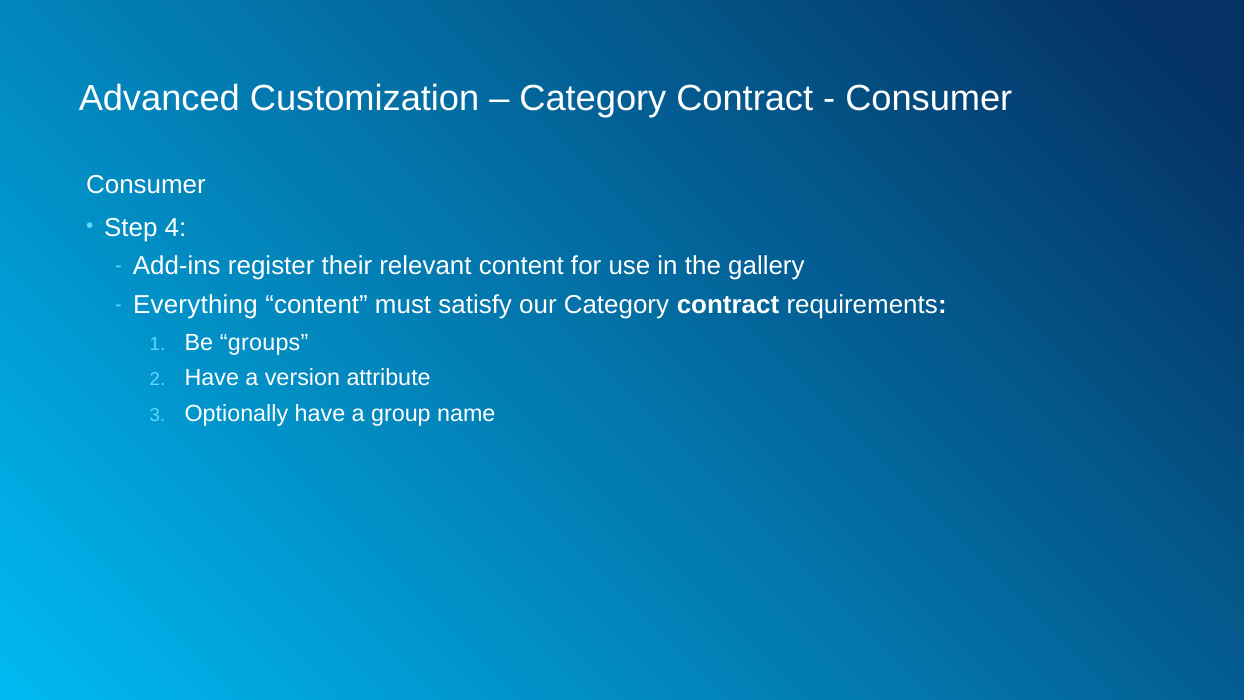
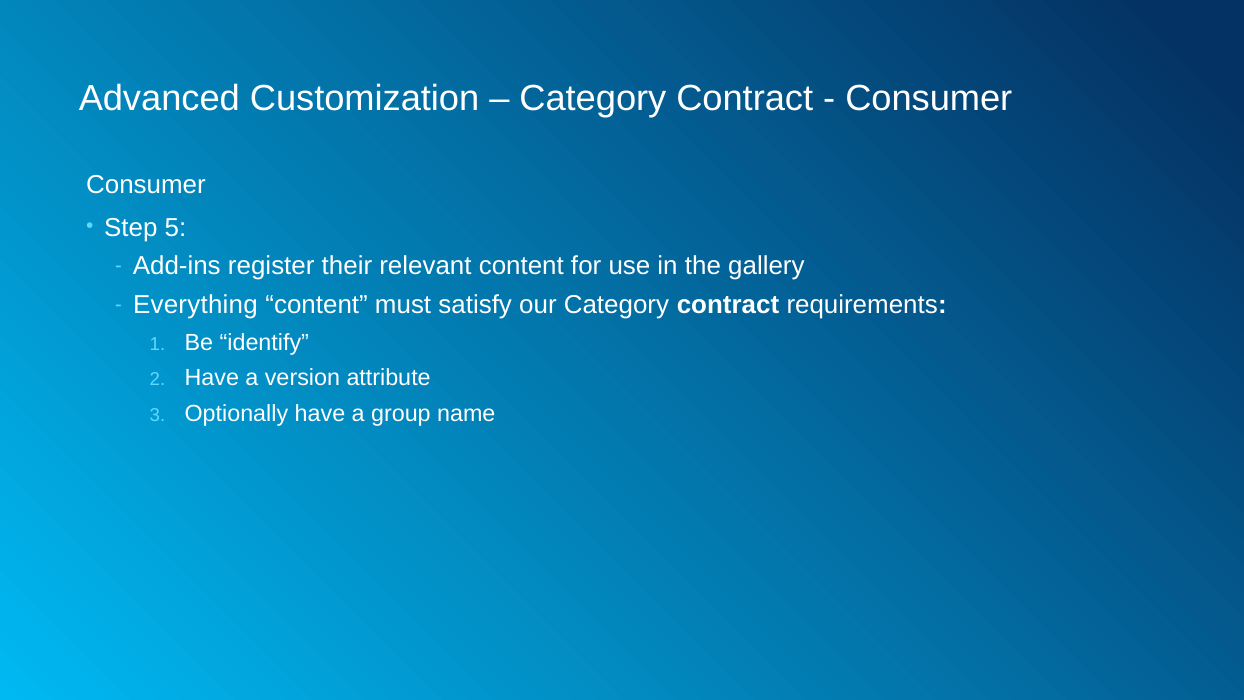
4: 4 -> 5
groups: groups -> identify
